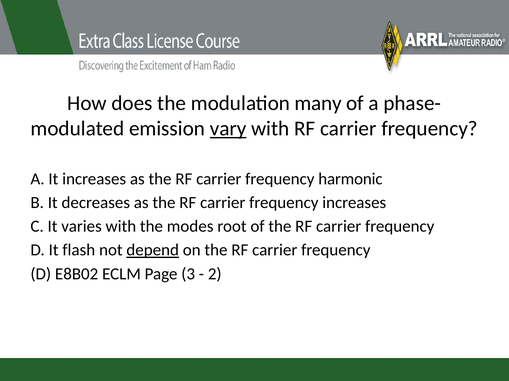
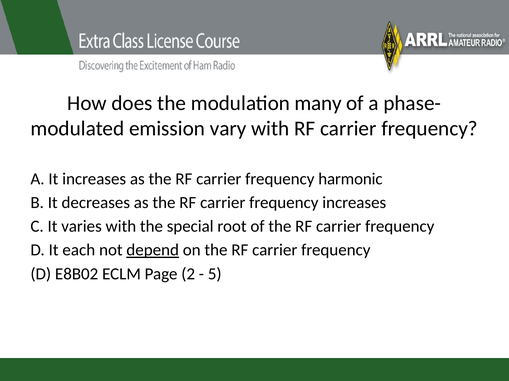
vary underline: present -> none
modes: modes -> special
flash: flash -> each
3: 3 -> 2
2: 2 -> 5
